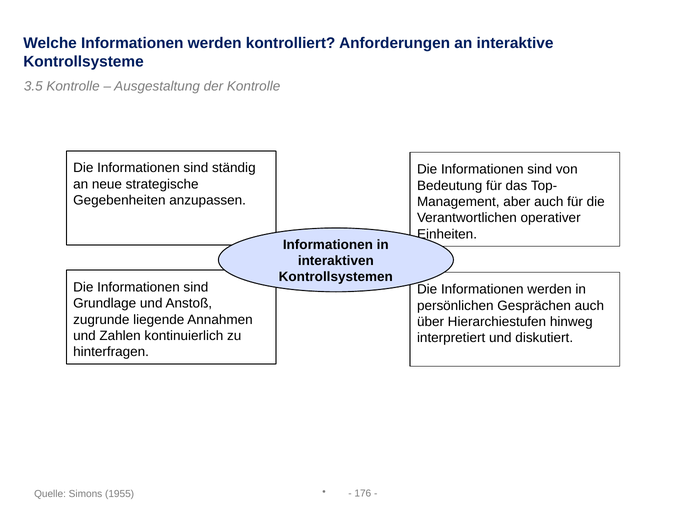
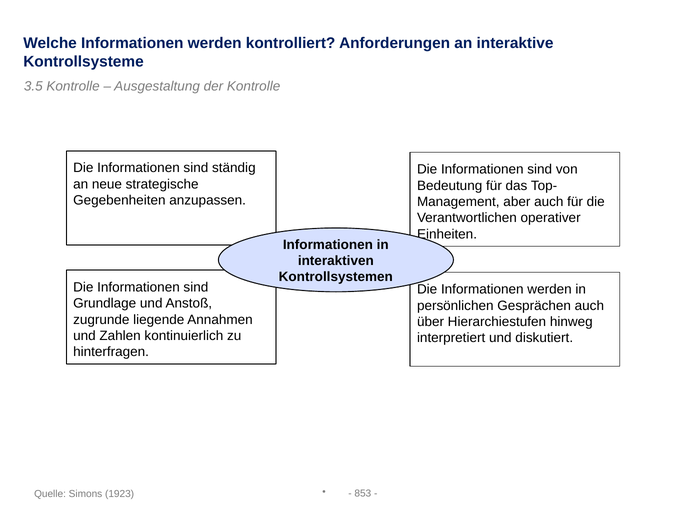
1955: 1955 -> 1923
176: 176 -> 853
